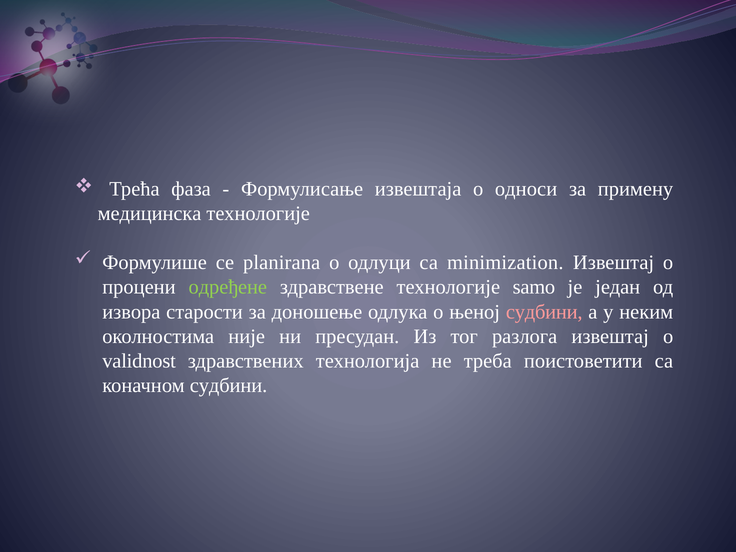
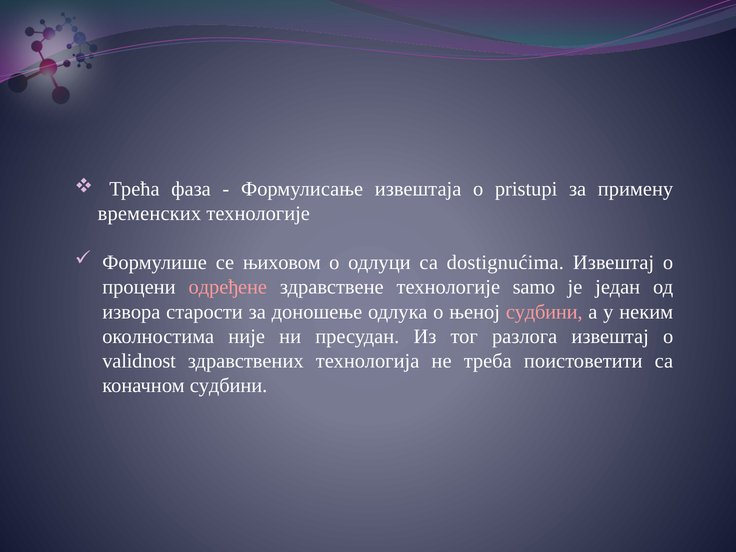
односи: односи -> pristupi
медицинска: медицинска -> временских
planirana: planirana -> њиховом
minimization: minimization -> dostignućima
одређене colour: light green -> pink
